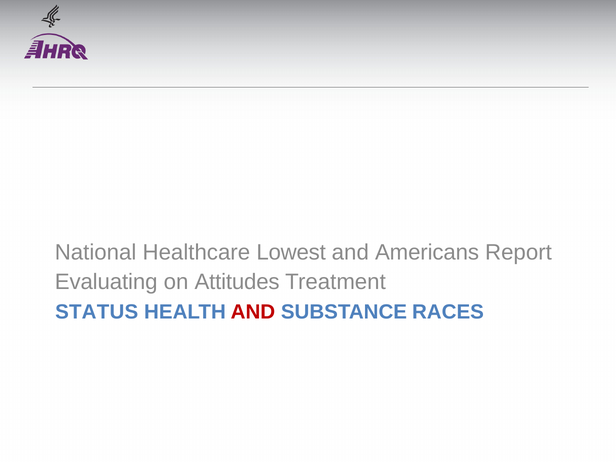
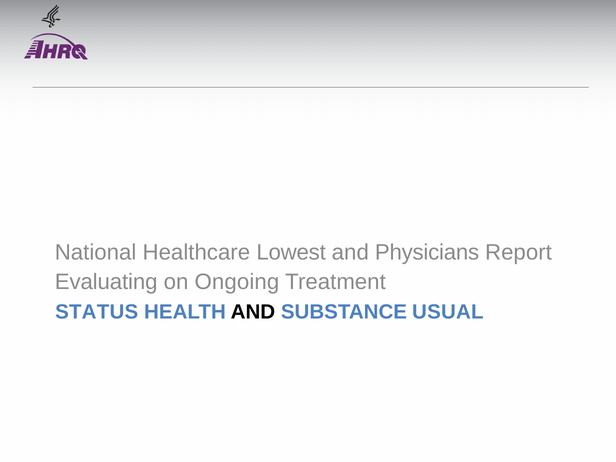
Americans: Americans -> Physicians
Attitudes: Attitudes -> Ongoing
AND at (253, 312) colour: red -> black
RACES: RACES -> USUAL
